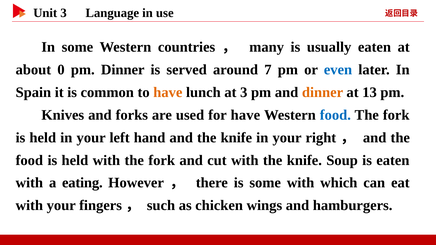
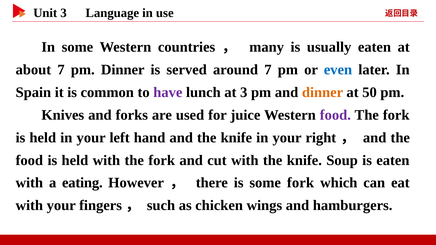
about 0: 0 -> 7
have at (168, 92) colour: orange -> purple
13: 13 -> 50
for have: have -> juice
food at (335, 115) colour: blue -> purple
some with: with -> fork
